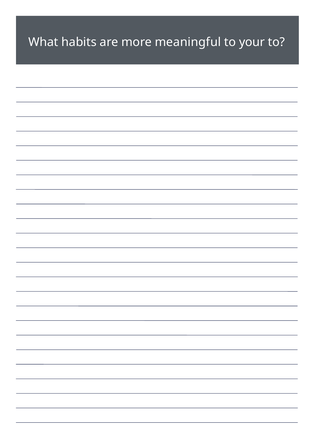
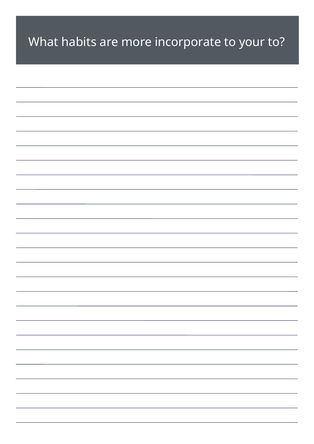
meaningful: meaningful -> incorporate
